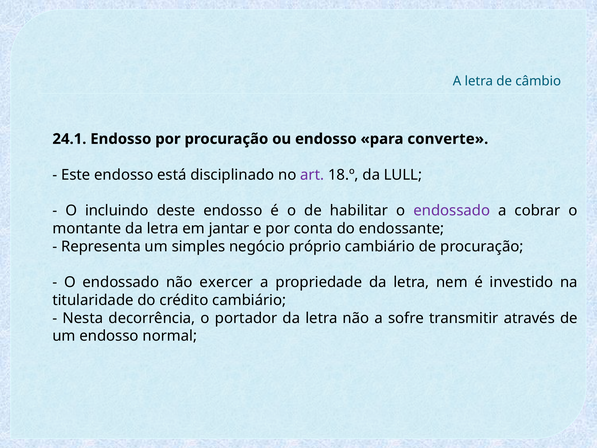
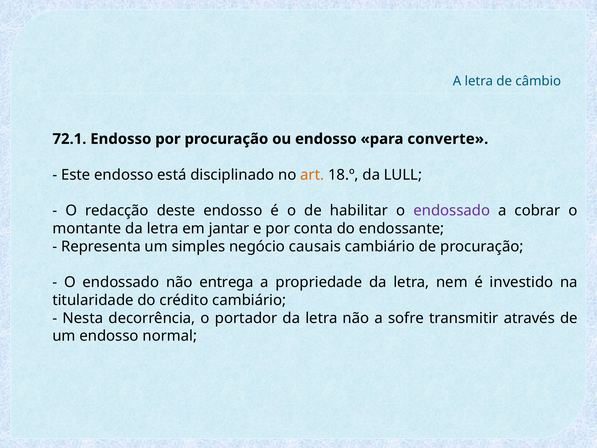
24.1: 24.1 -> 72.1
art colour: purple -> orange
incluindo: incluindo -> redacção
próprio: próprio -> causais
exercer: exercer -> entrega
